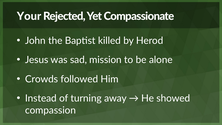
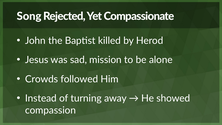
Your: Your -> Song
